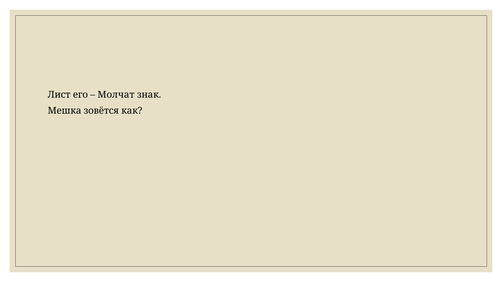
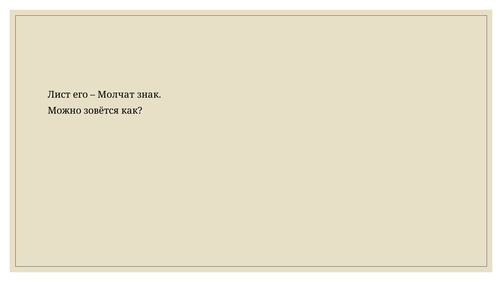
Мешка: Мешка -> Можно
